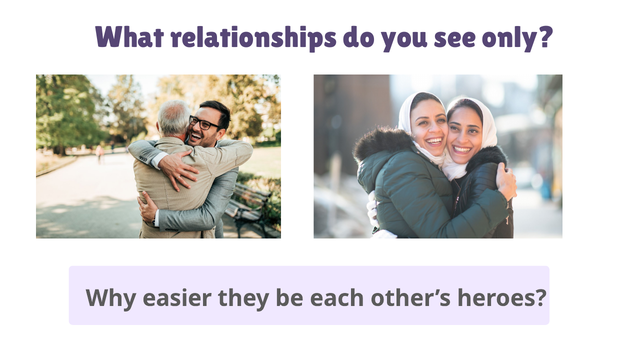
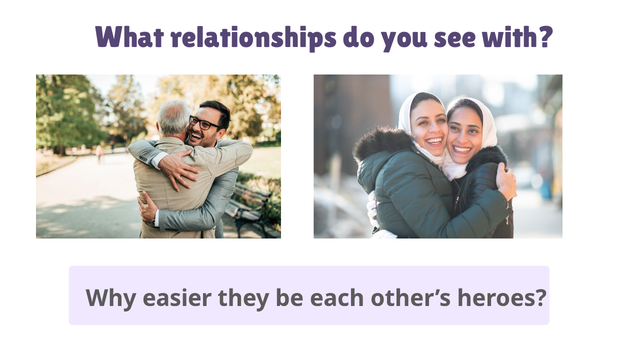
only: only -> with
